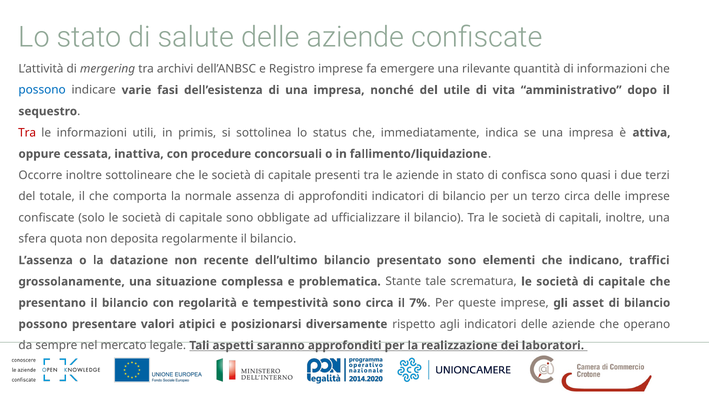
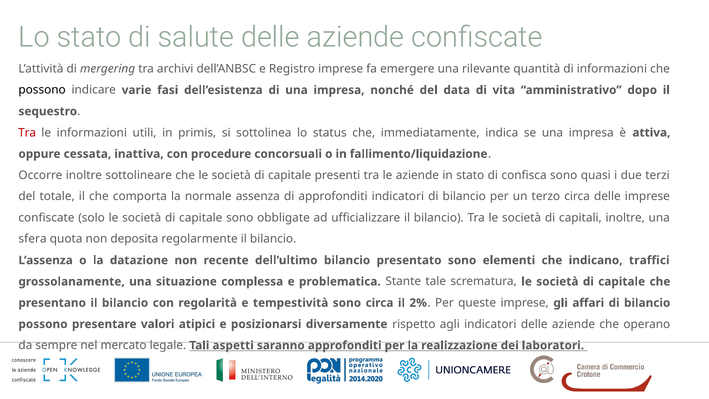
possono at (42, 90) colour: blue -> black
utile: utile -> data
7%: 7% -> 2%
asset: asset -> affari
